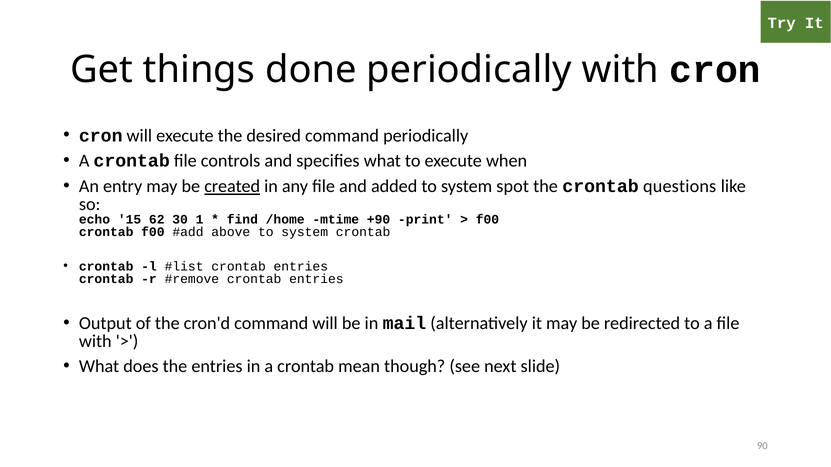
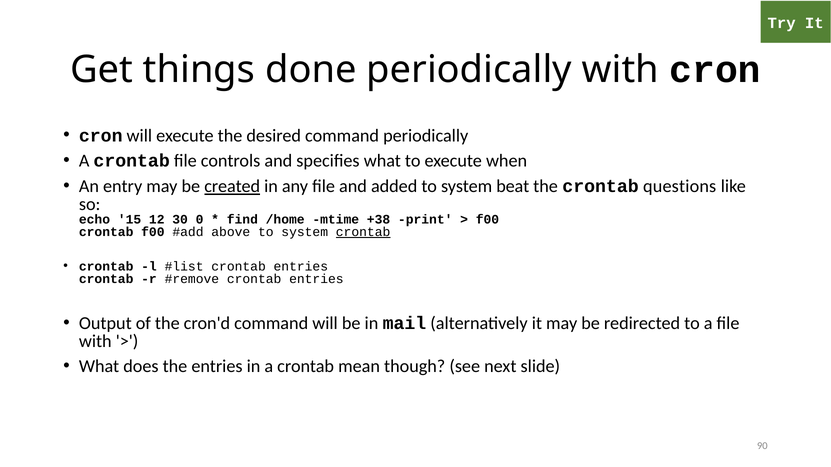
spot: spot -> beat
62: 62 -> 12
1: 1 -> 0
+90: +90 -> +38
crontab at (363, 232) underline: none -> present
